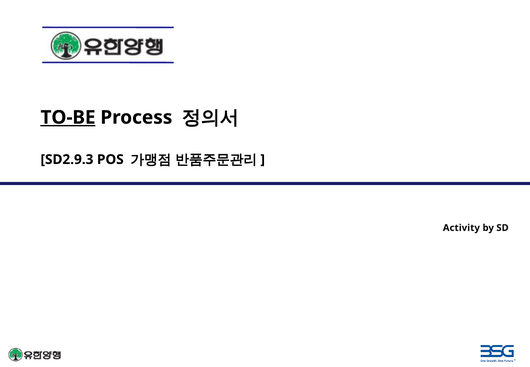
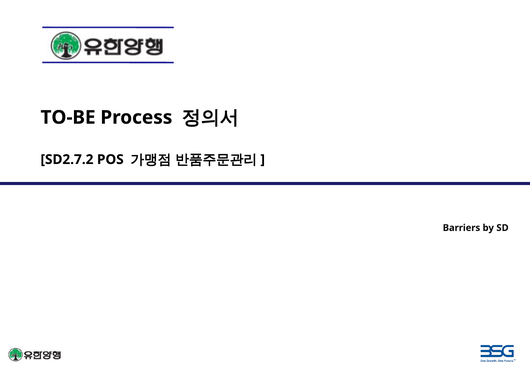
TO-BE underline: present -> none
SD2.9.3: SD2.9.3 -> SD2.7.2
Activity: Activity -> Barriers
